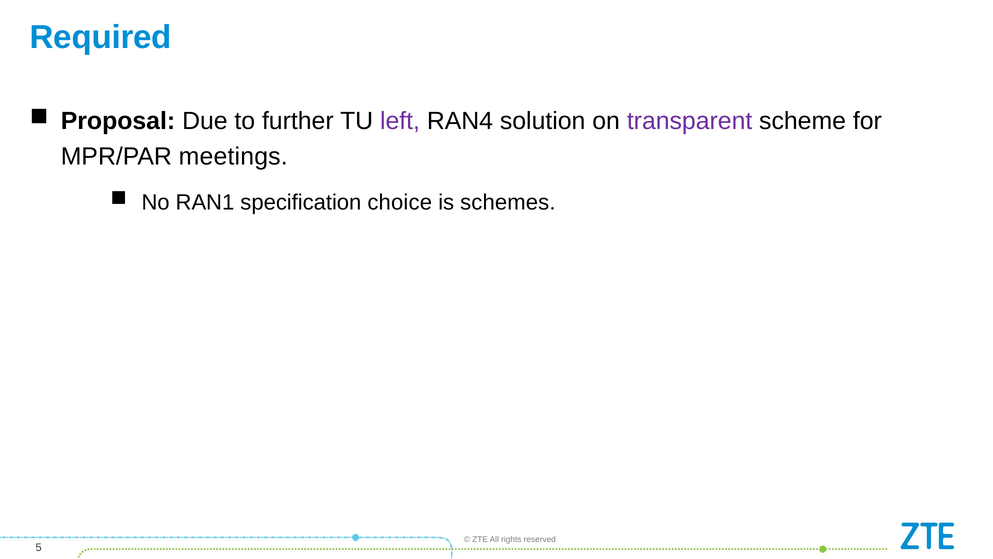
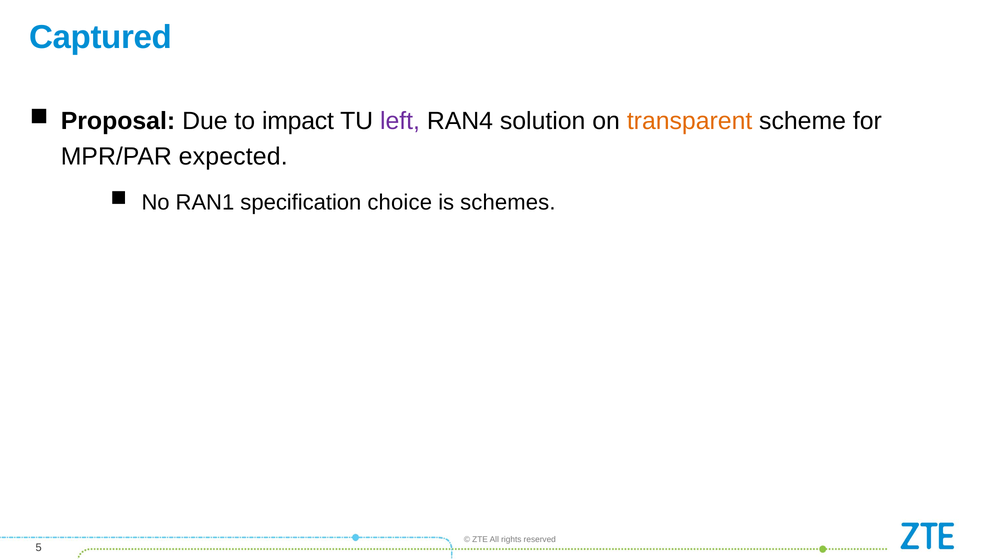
Required: Required -> Captured
further: further -> impact
transparent colour: purple -> orange
meetings: meetings -> expected
